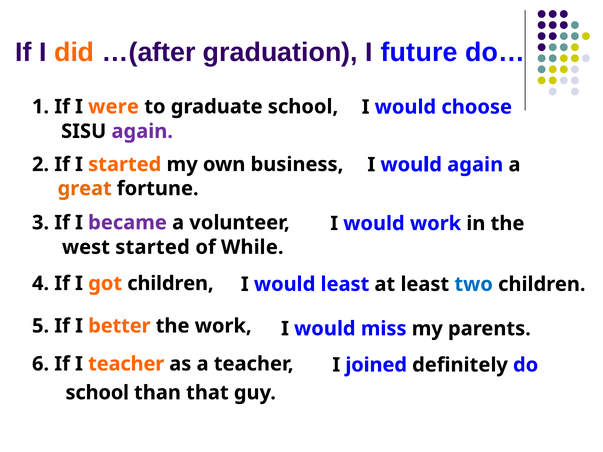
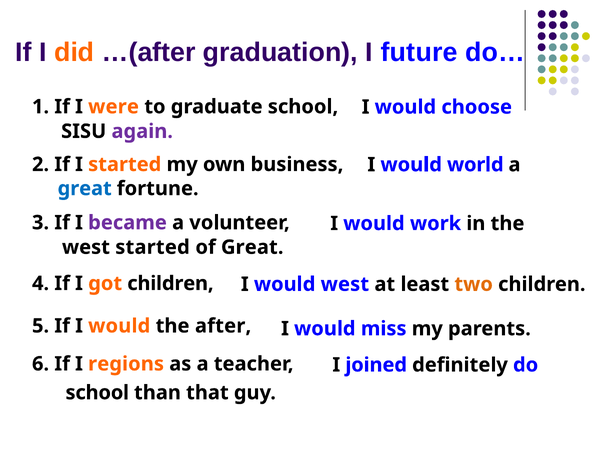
would again: again -> world
great at (85, 189) colour: orange -> blue
of While: While -> Great
would least: least -> west
two colour: blue -> orange
If I better: better -> would
the work: work -> after
I teacher: teacher -> regions
